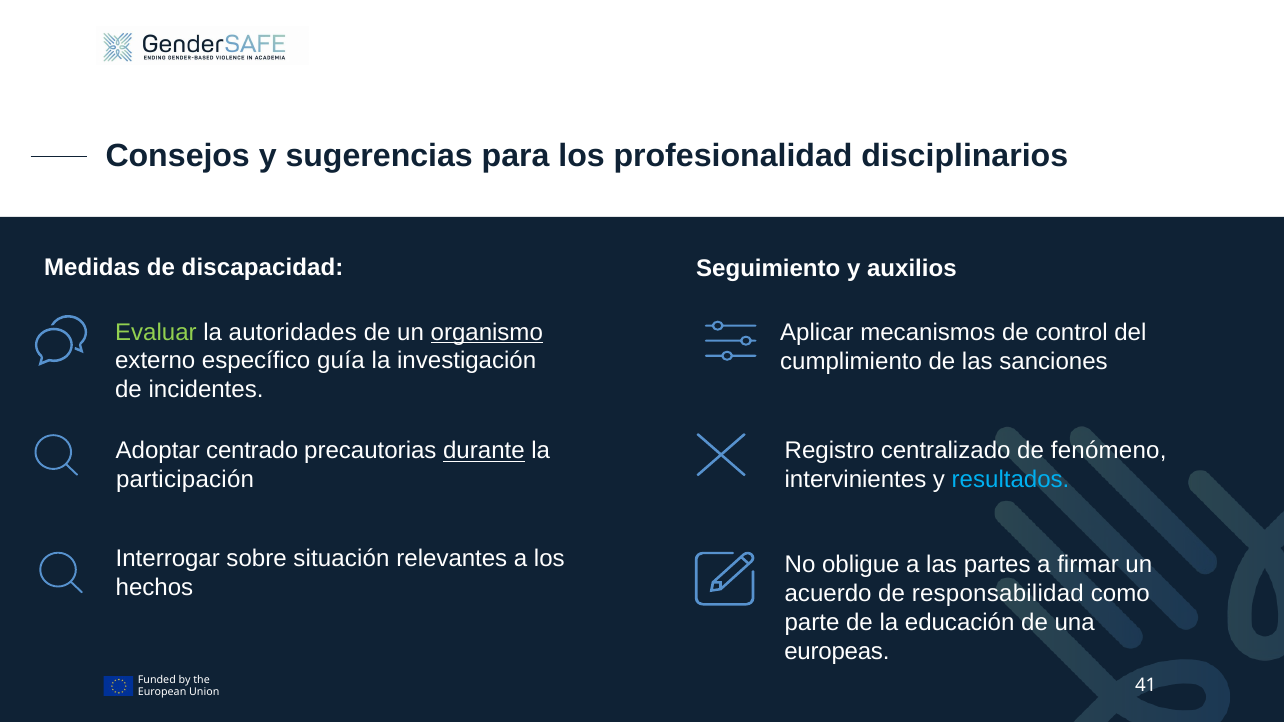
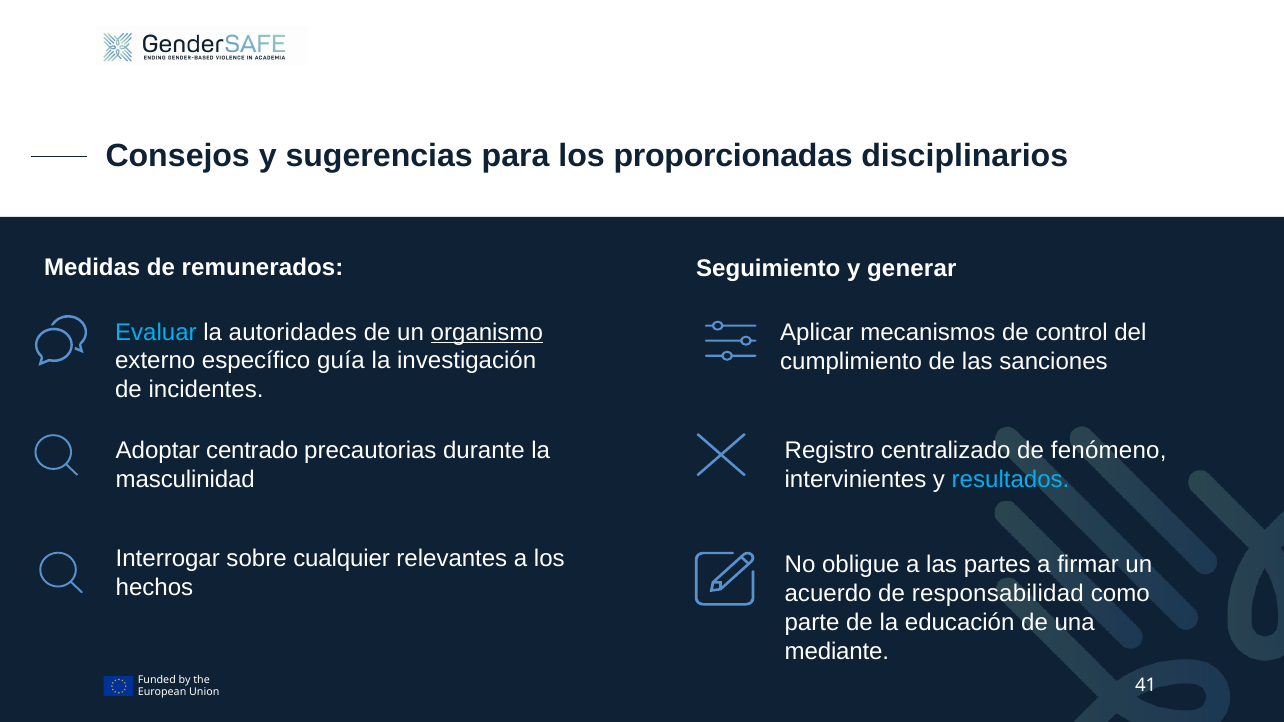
profesionalidad: profesionalidad -> proporcionadas
discapacidad: discapacidad -> remunerados
auxilios: auxilios -> generar
Evaluar colour: light green -> light blue
durante underline: present -> none
participación: participación -> masculinidad
situación: situación -> cualquier
europeas: europeas -> mediante
